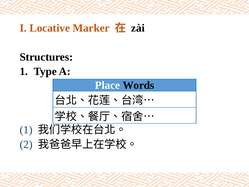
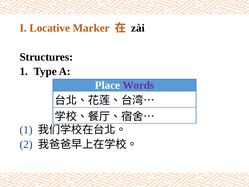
Words colour: black -> purple
